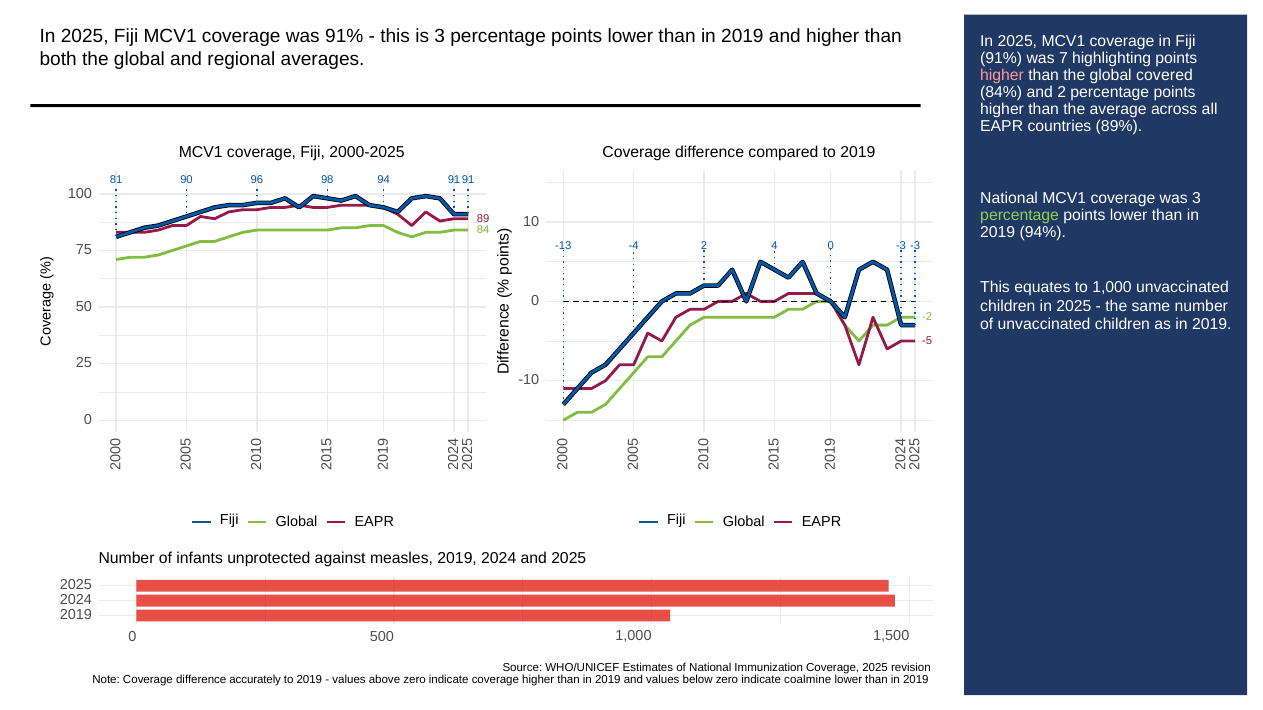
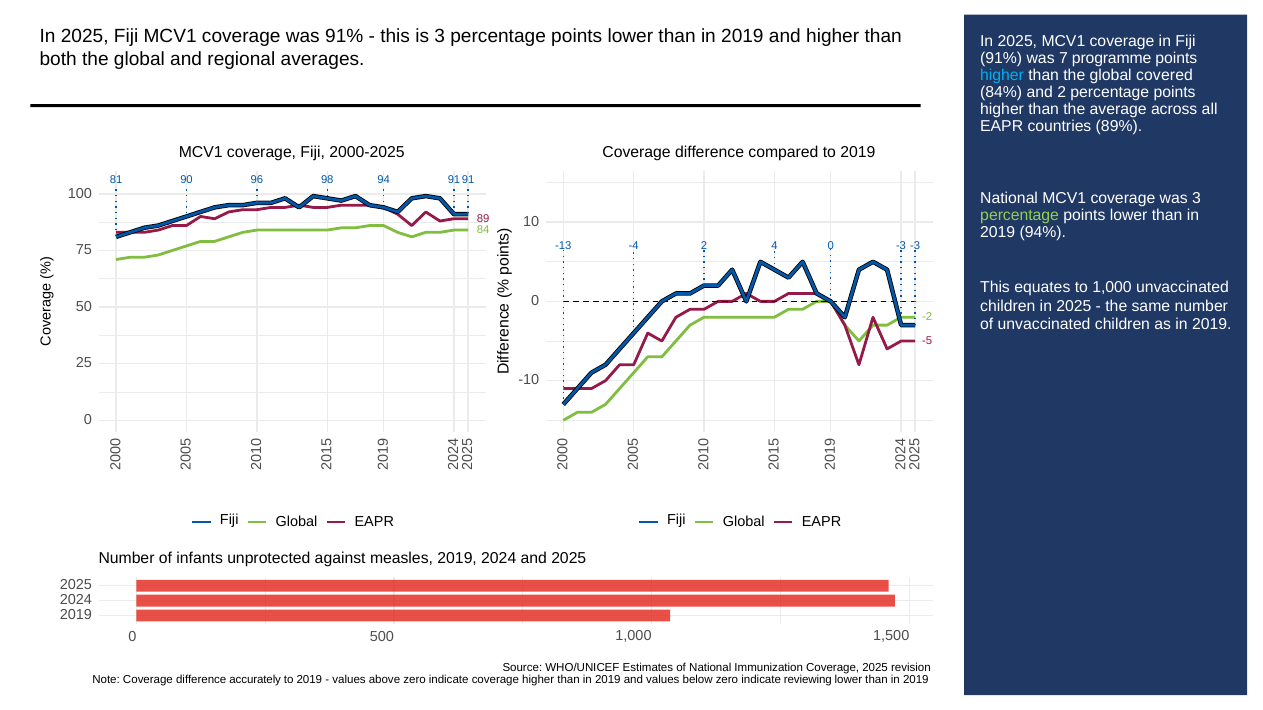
highlighting: highlighting -> programme
higher at (1002, 76) colour: pink -> light blue
coalmine: coalmine -> reviewing
